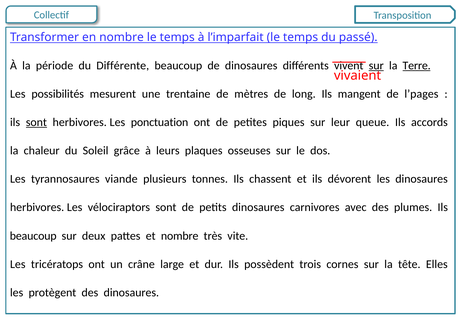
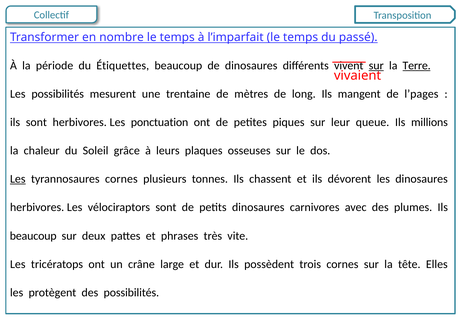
Différente: Différente -> Étiquettes
sont at (36, 122) underline: present -> none
accords: accords -> millions
Les at (18, 179) underline: none -> present
tyrannosaures viande: viande -> cornes
et nombre: nombre -> phrases
des dinosaures: dinosaures -> possibilités
